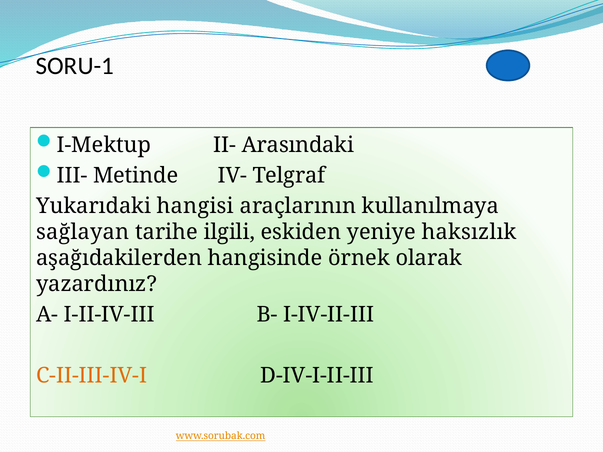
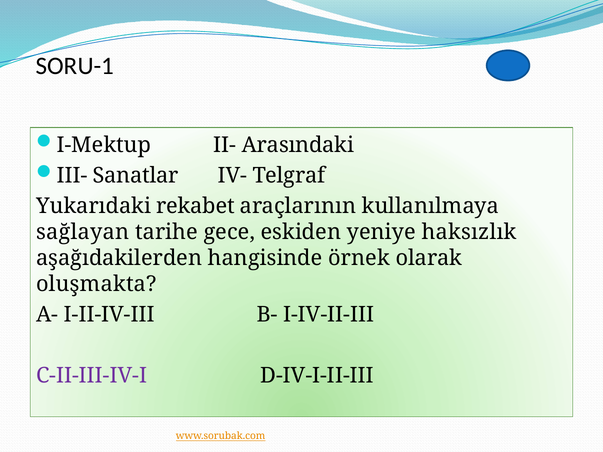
Metinde: Metinde -> Sanatlar
hangisi: hangisi -> rekabet
ilgili: ilgili -> gece
yazardınız: yazardınız -> oluşmakta
C-II-III-IV-I colour: orange -> purple
